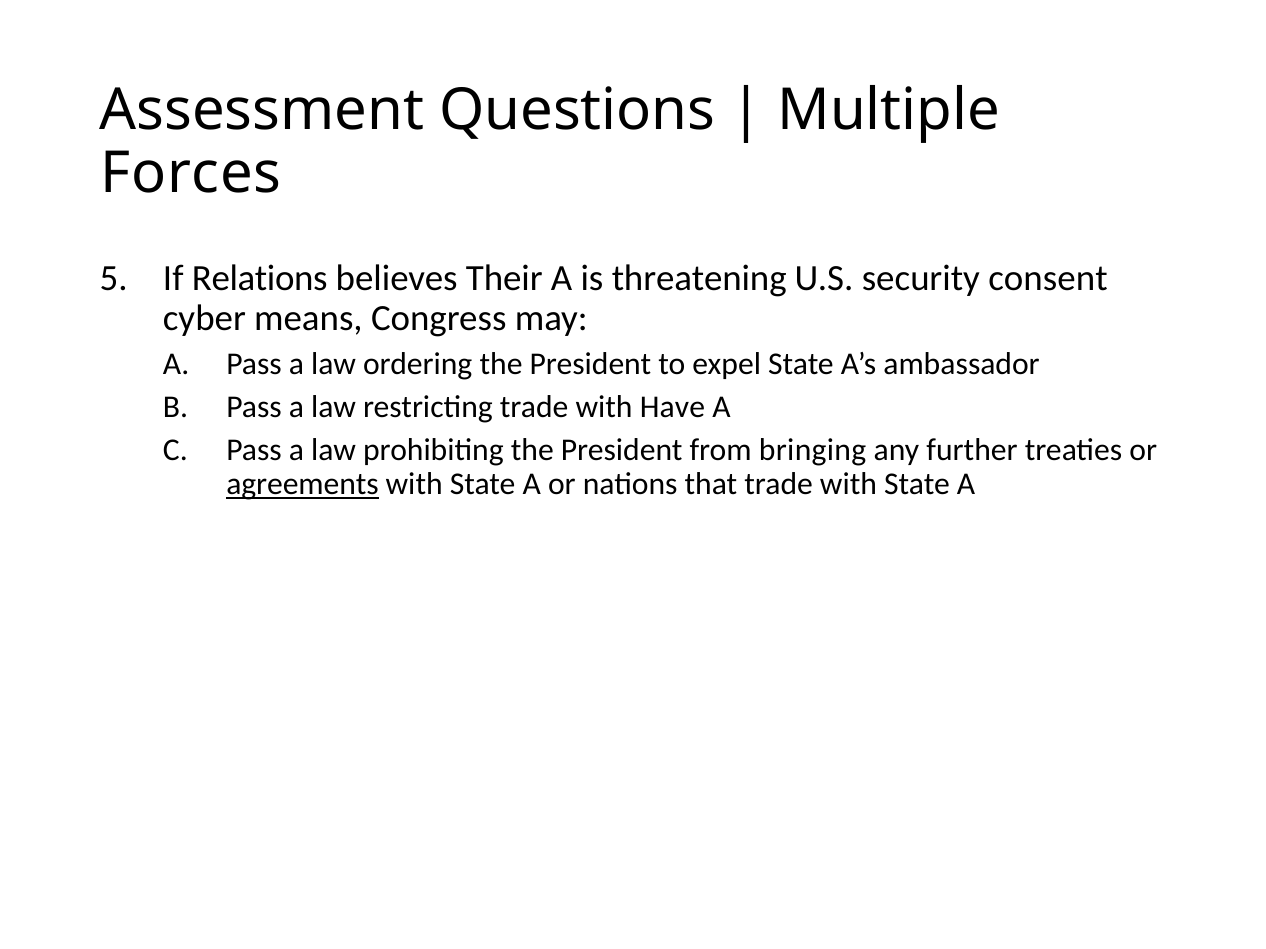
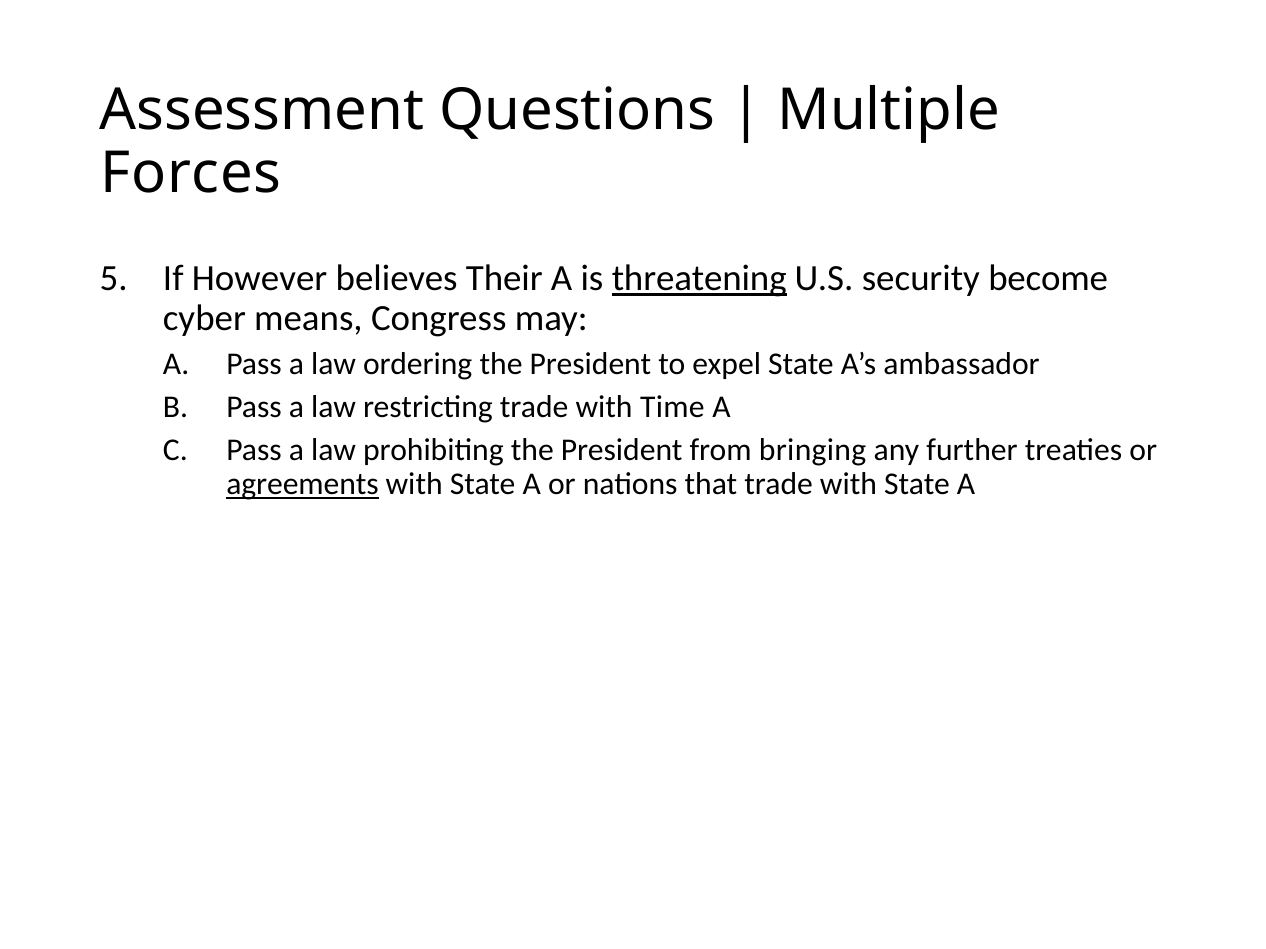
Relations: Relations -> However
threatening underline: none -> present
consent: consent -> become
Have: Have -> Time
